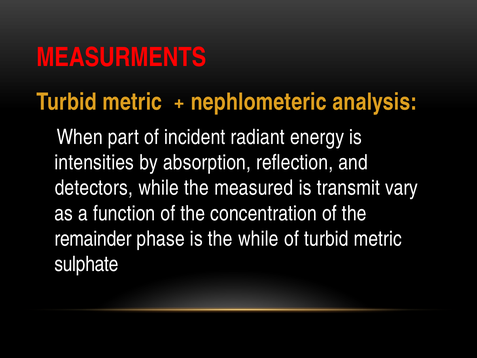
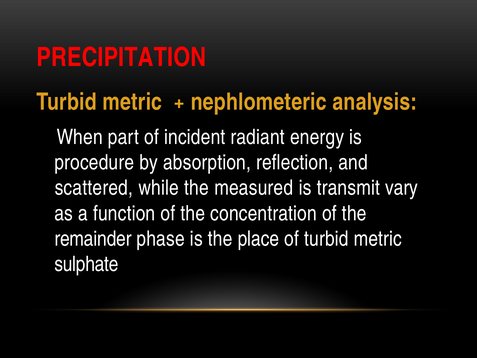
MEASURMENTS: MEASURMENTS -> PRECIPITATION
intensities: intensities -> procedure
detectors: detectors -> scattered
the while: while -> place
